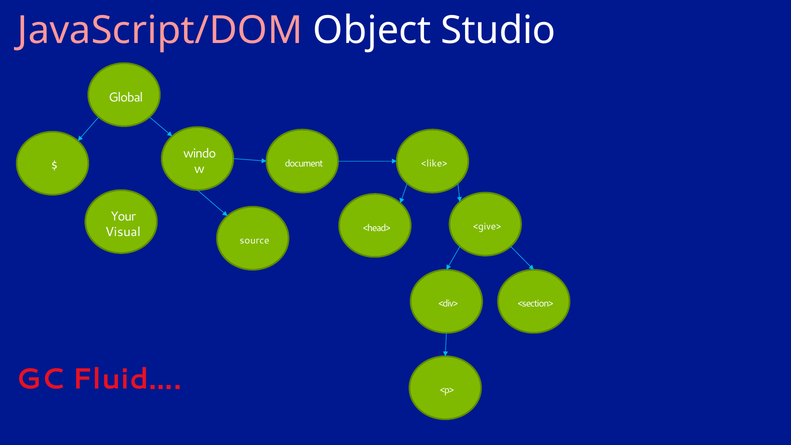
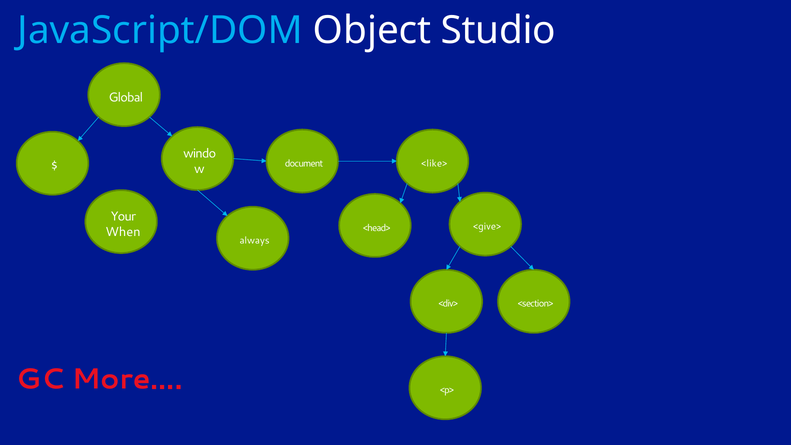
JavaScript/DOM colour: pink -> light blue
Visual: Visual -> When
source: source -> always
Fluid…: Fluid… -> More…
